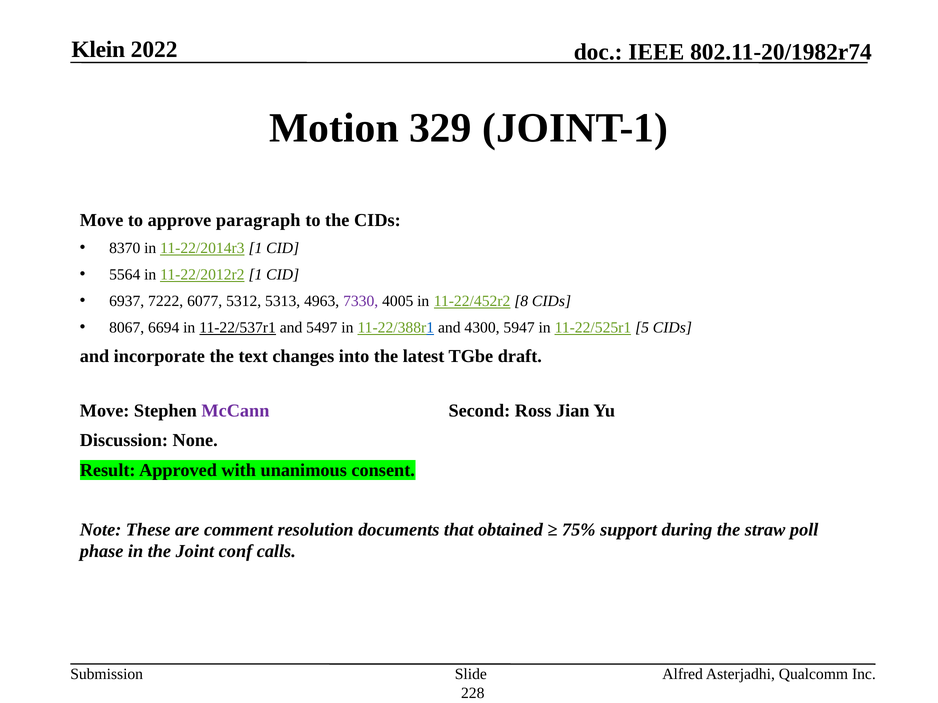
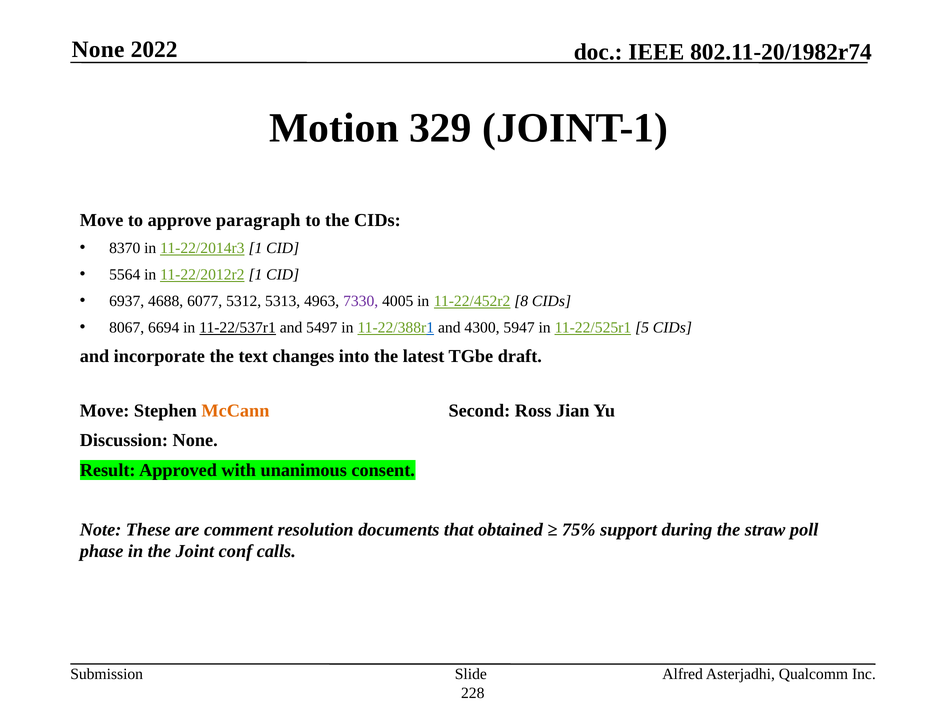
Klein at (98, 50): Klein -> None
7222: 7222 -> 4688
McCann colour: purple -> orange
